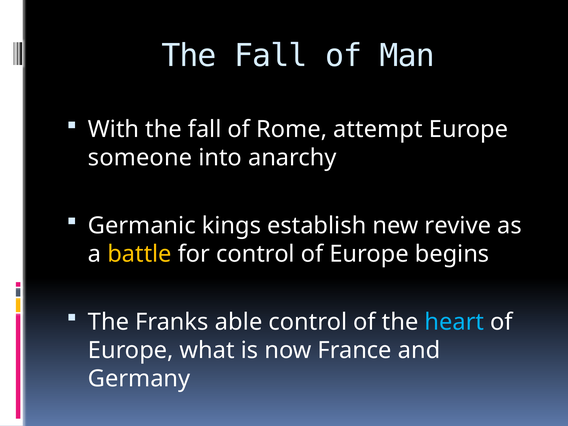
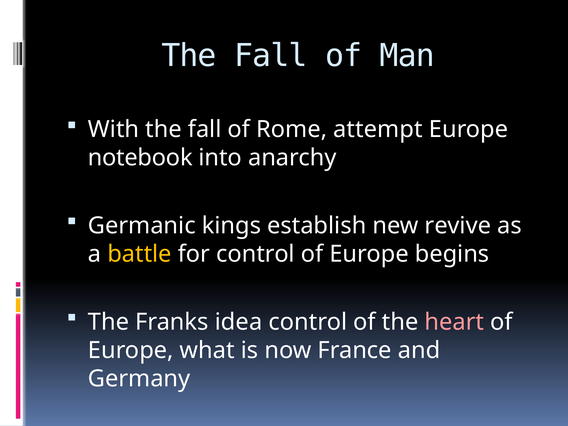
someone: someone -> notebook
able: able -> idea
heart colour: light blue -> pink
